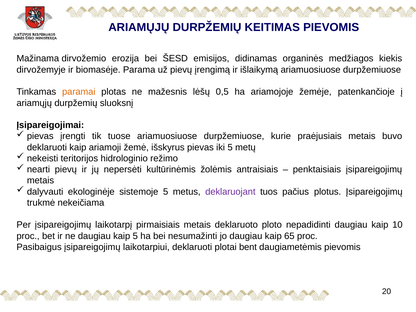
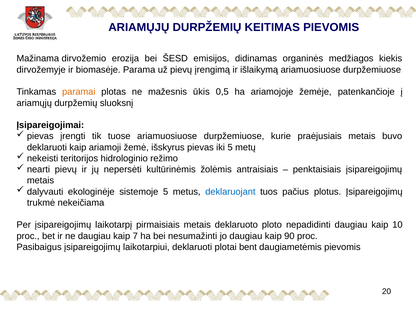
lėšų: lėšų -> ūkis
deklaruojant colour: purple -> blue
kaip 5: 5 -> 7
65: 65 -> 90
